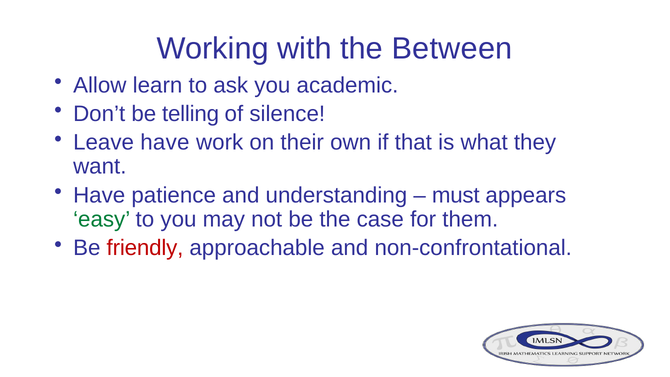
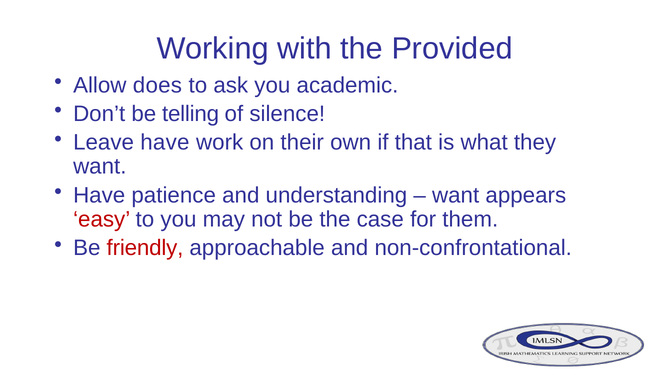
Between: Between -> Provided
learn: learn -> does
must at (456, 195): must -> want
easy colour: green -> red
